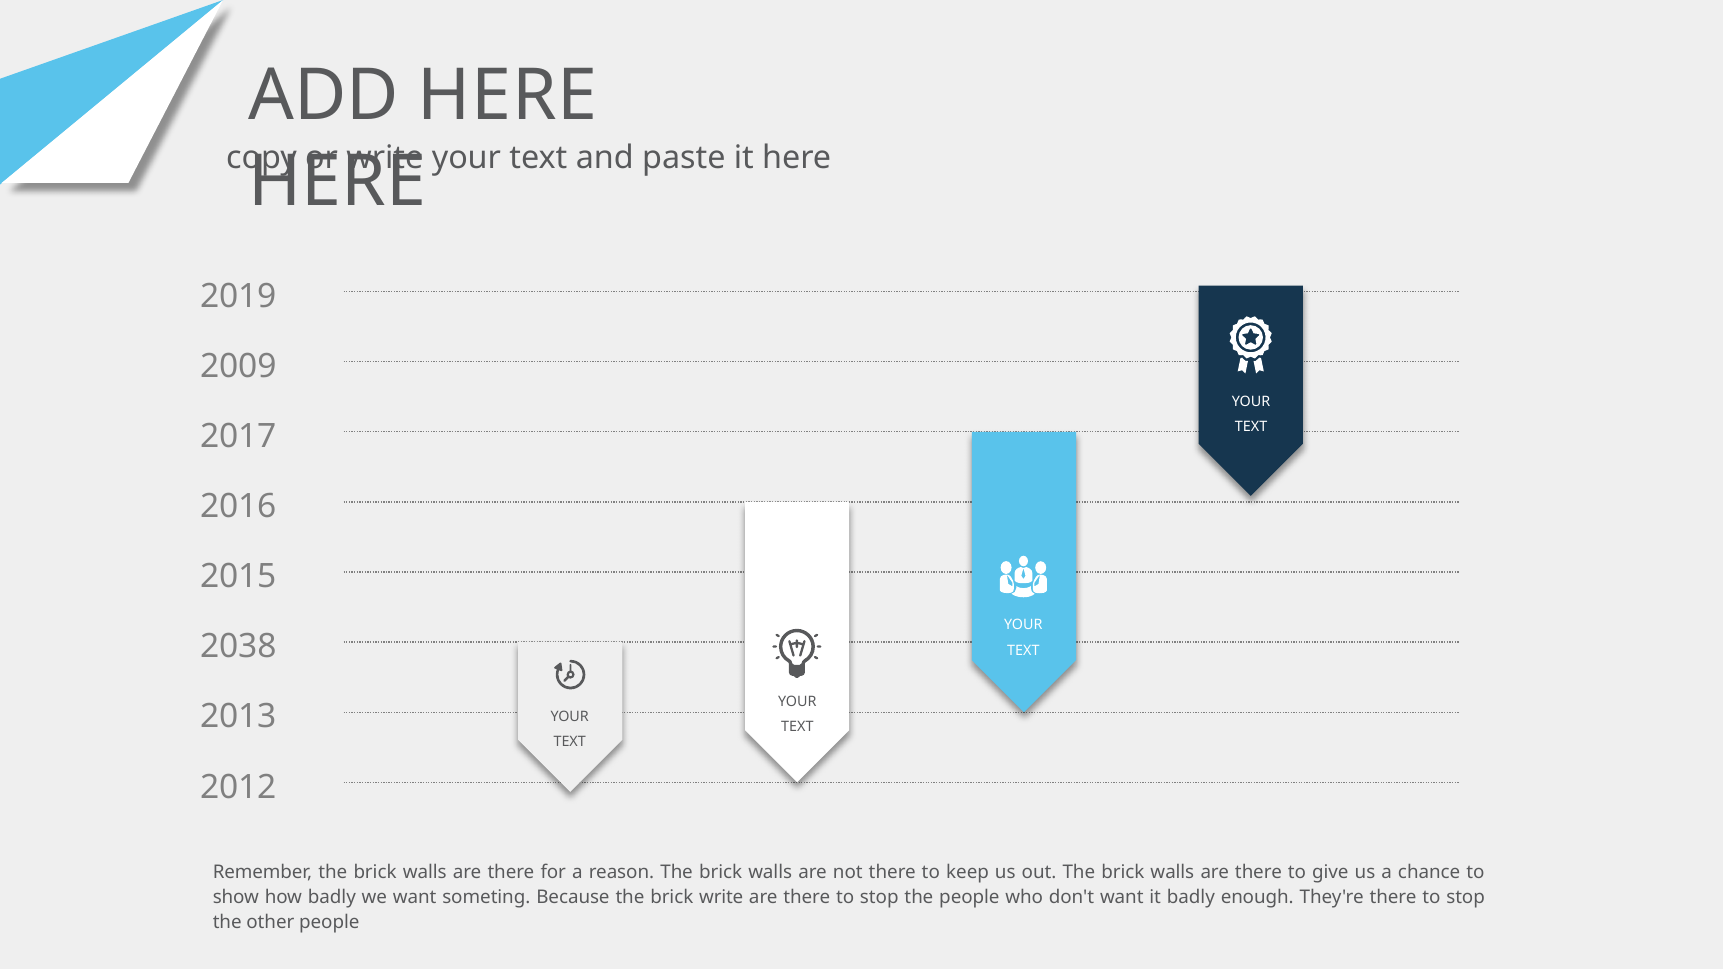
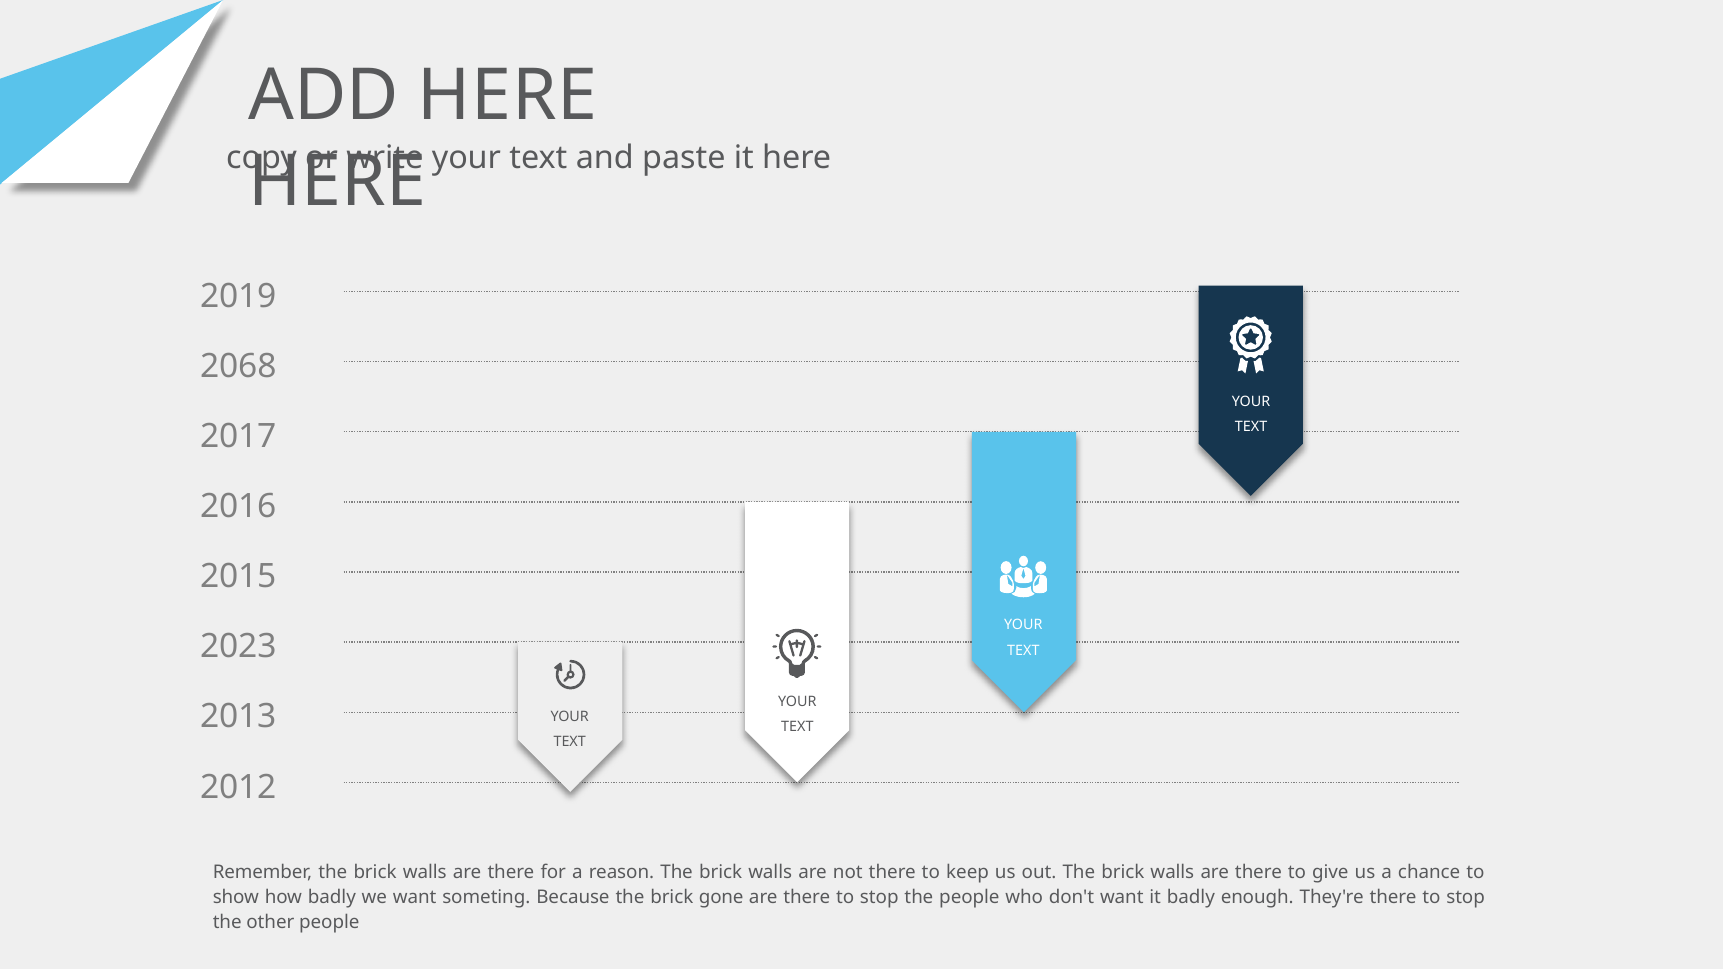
2009: 2009 -> 2068
2038: 2038 -> 2023
brick write: write -> gone
